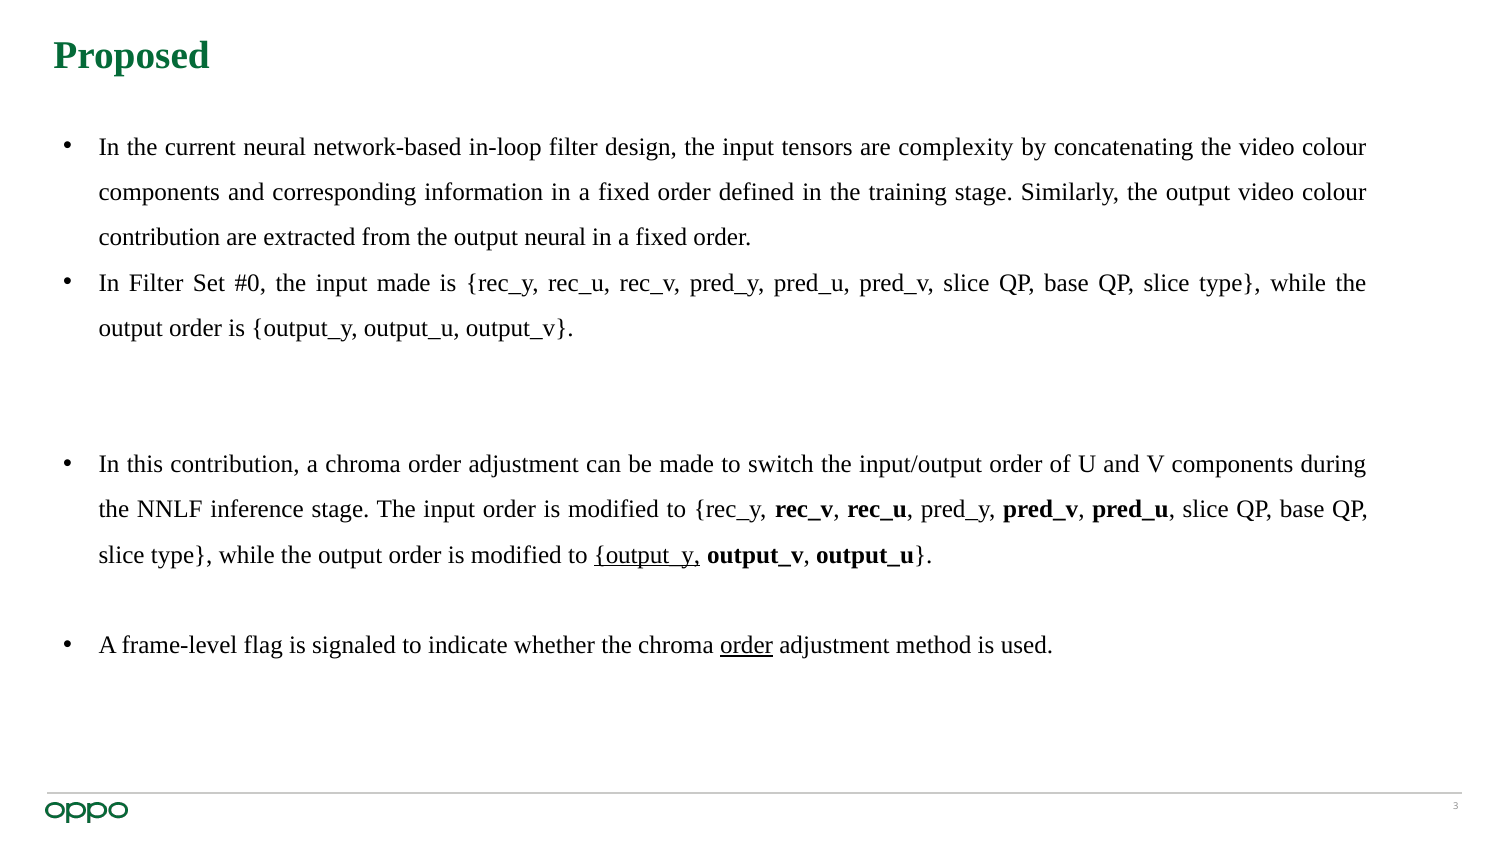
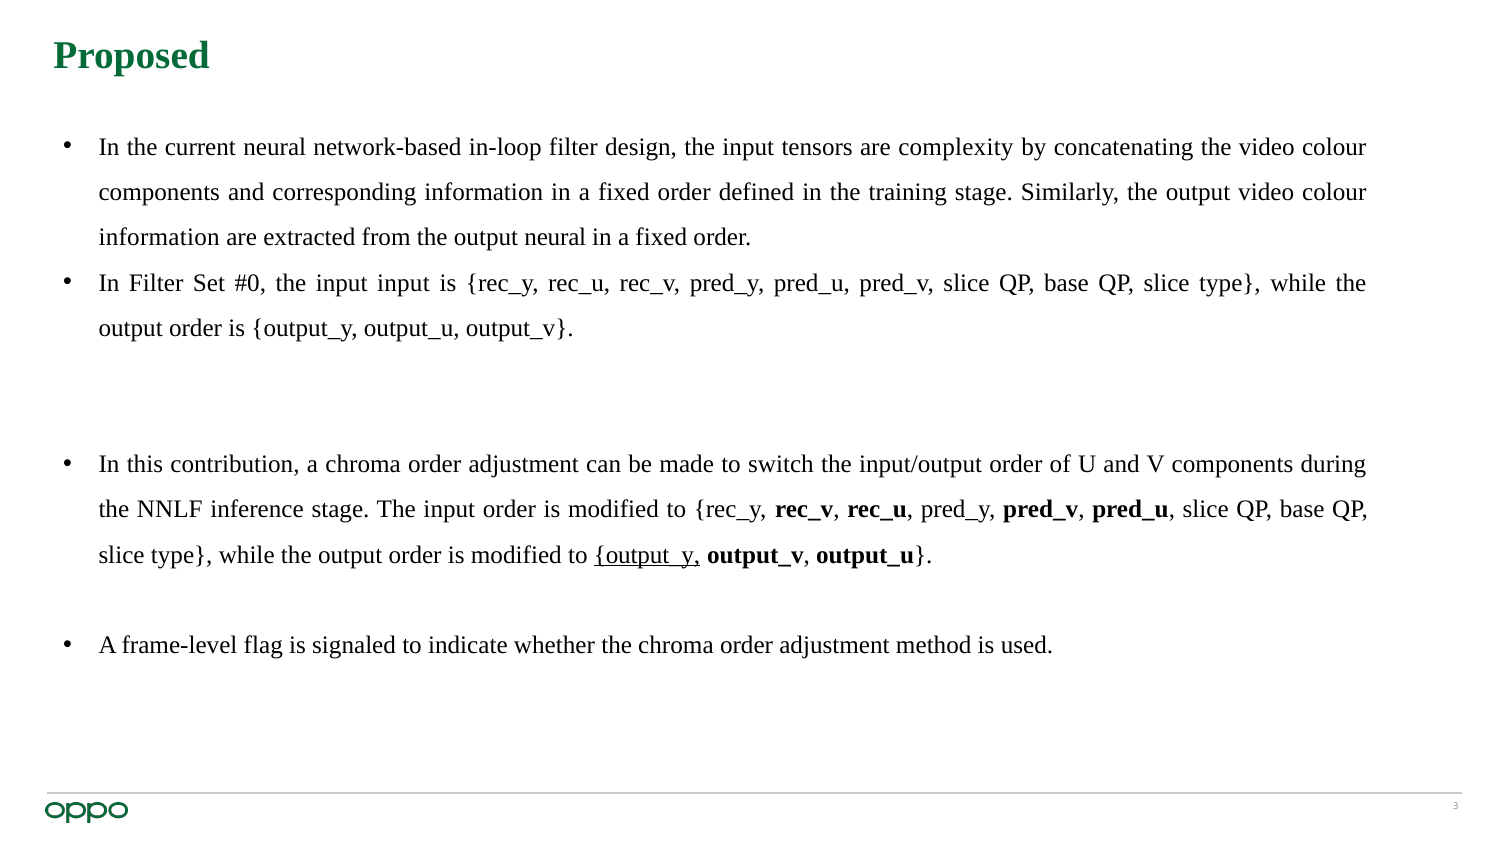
contribution at (159, 237): contribution -> information
input made: made -> input
order at (747, 645) underline: present -> none
